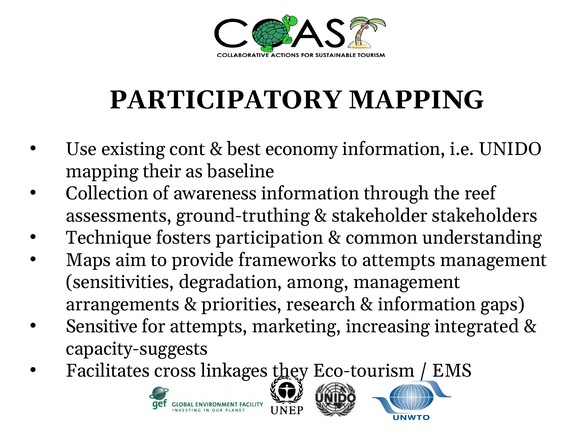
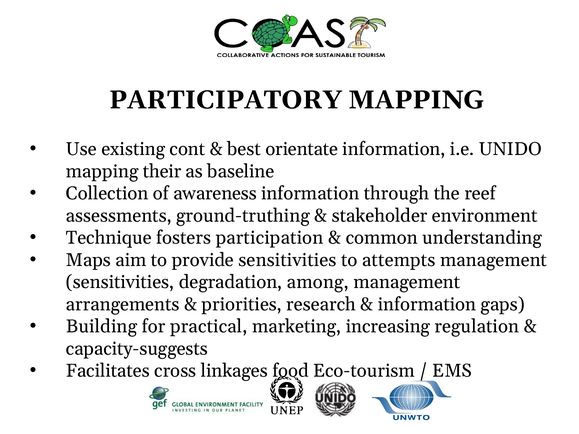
economy: economy -> orientate
stakeholders: stakeholders -> environment
provide frameworks: frameworks -> sensitivities
Sensitive: Sensitive -> Building
for attempts: attempts -> practical
integrated: integrated -> regulation
they: they -> food
